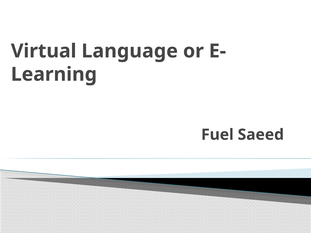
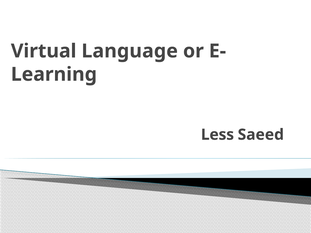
Fuel: Fuel -> Less
